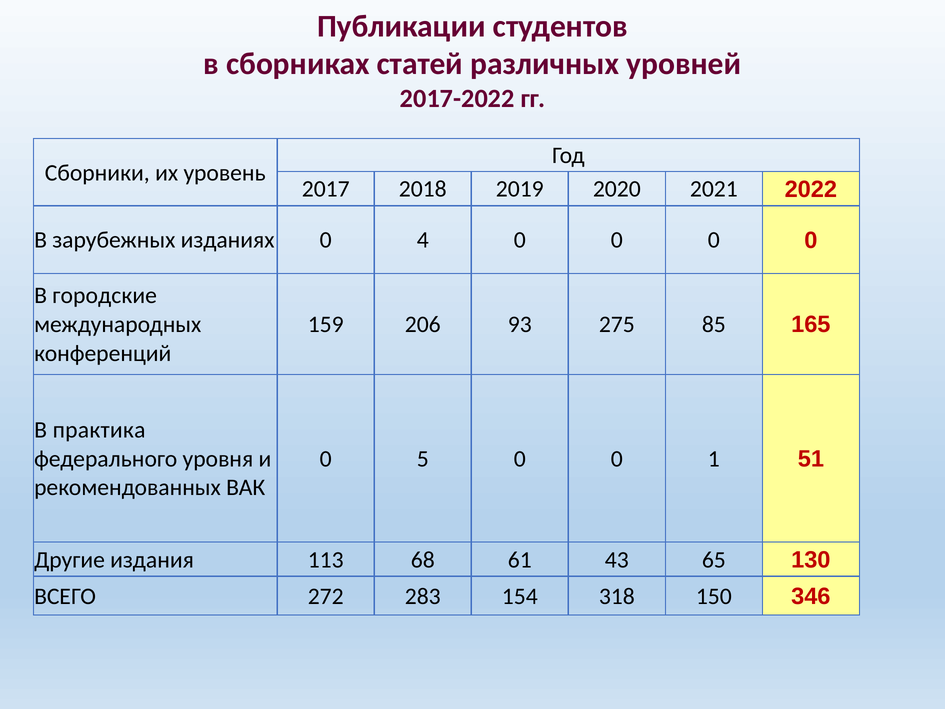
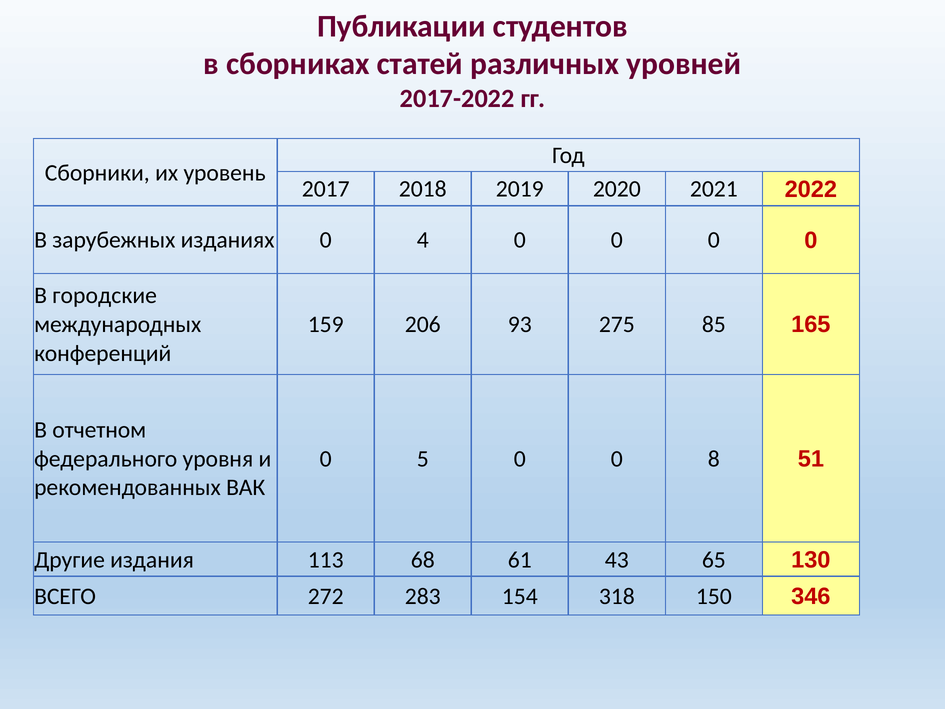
практика: практика -> отчетном
1: 1 -> 8
